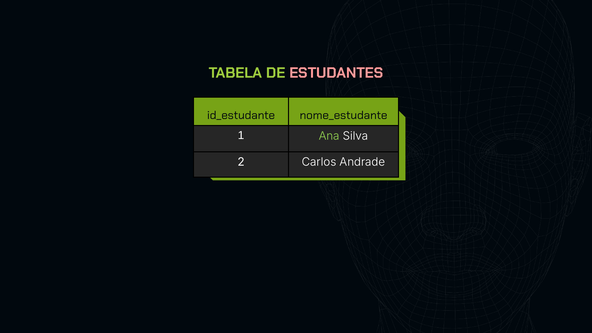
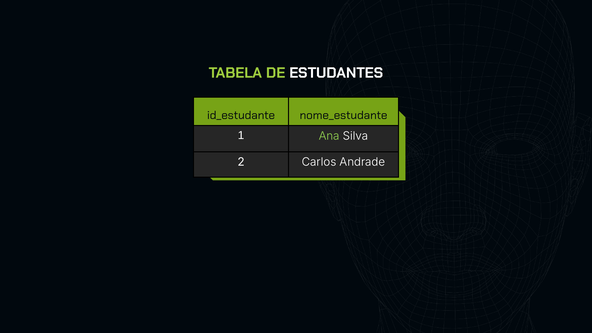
ESTUDANTES colour: pink -> white
